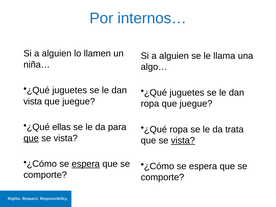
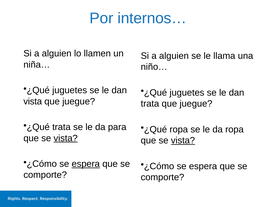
algo…: algo… -> niño…
ropa at (150, 104): ropa -> trata
ellas at (61, 127): ellas -> trata
da trata: trata -> ropa
que at (31, 138) underline: present -> none
vista at (66, 138) underline: none -> present
